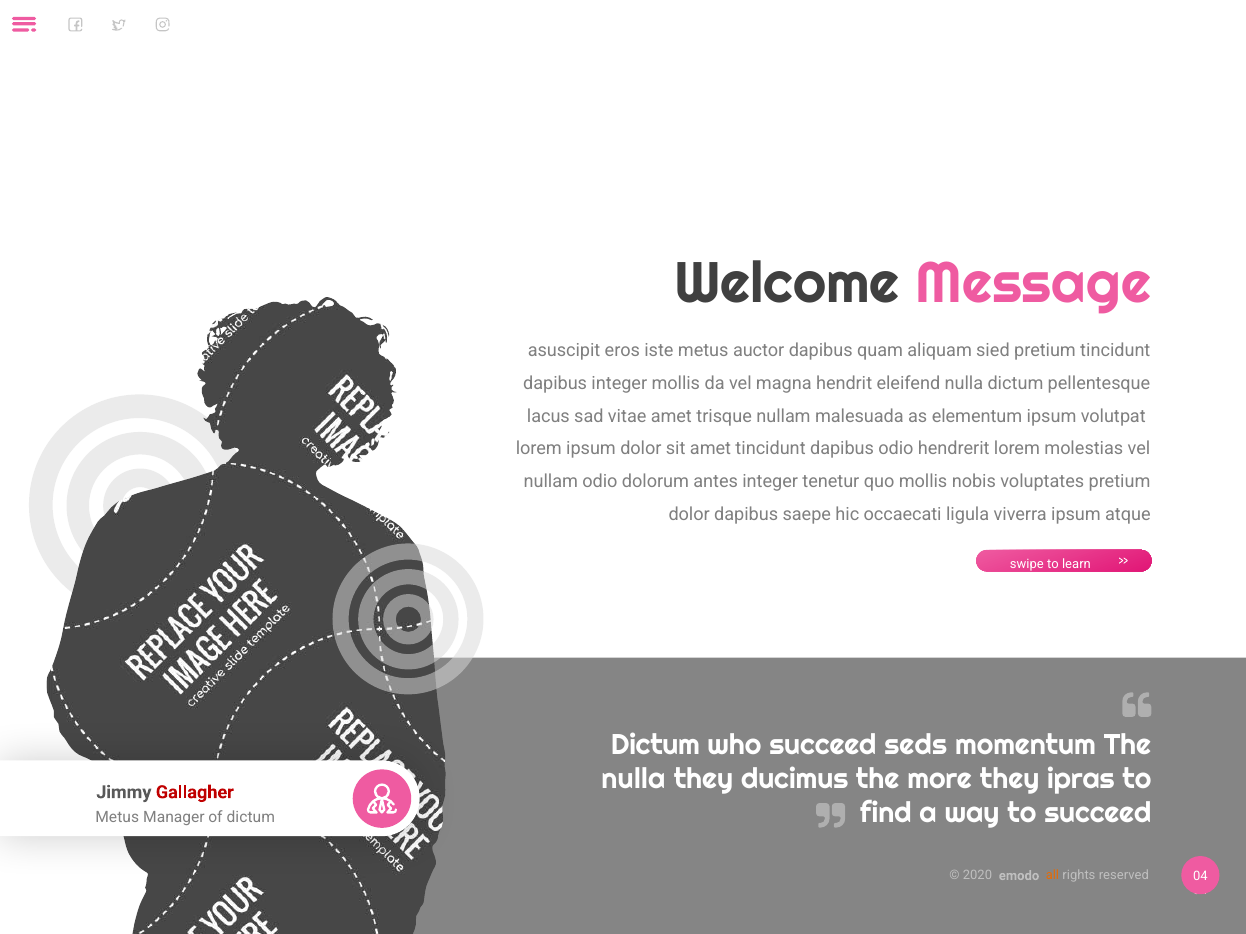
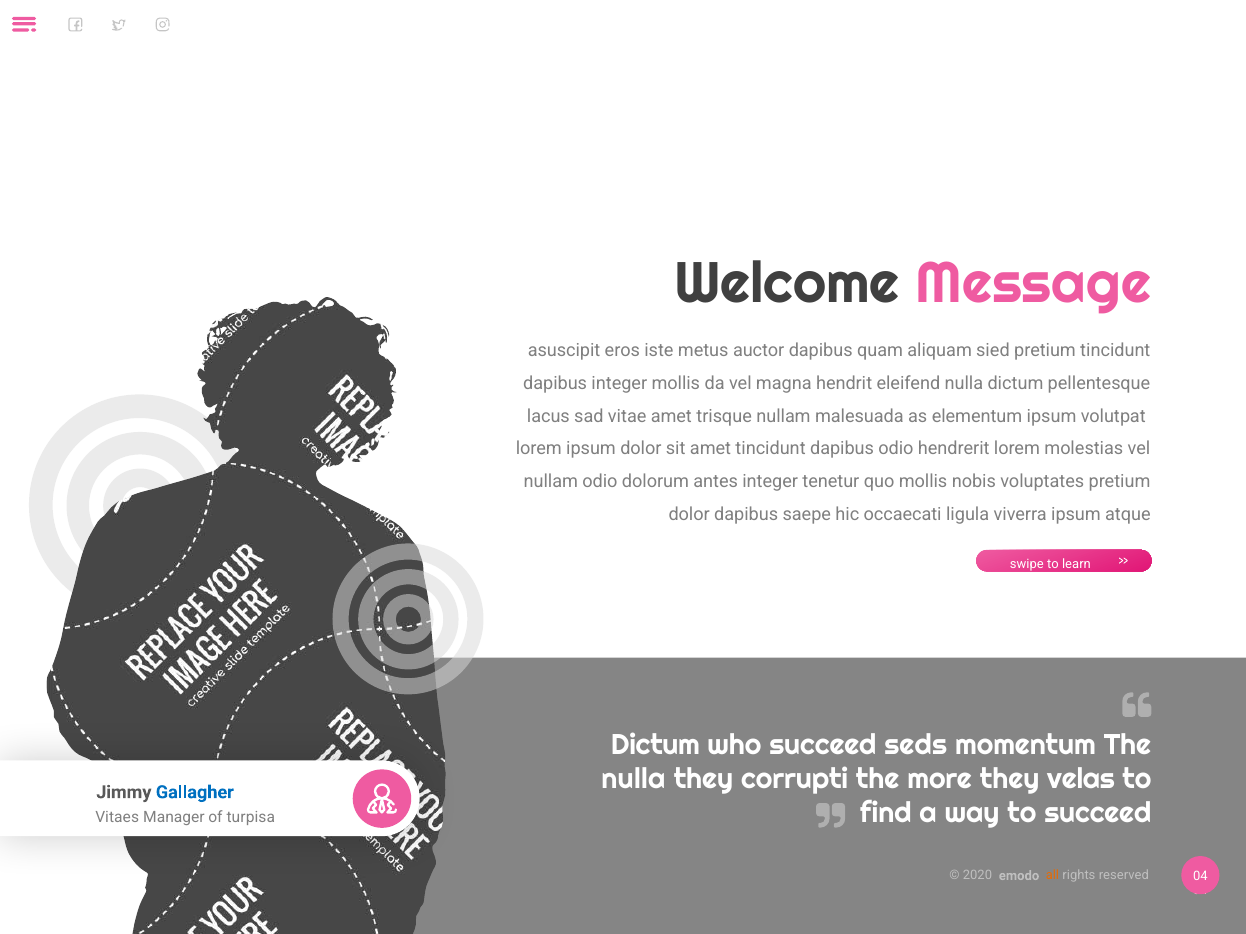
ducimus: ducimus -> corrupti
ipras: ipras -> velas
Gallagher colour: red -> blue
Metus at (117, 818): Metus -> Vitaes
of dictum: dictum -> turpisa
